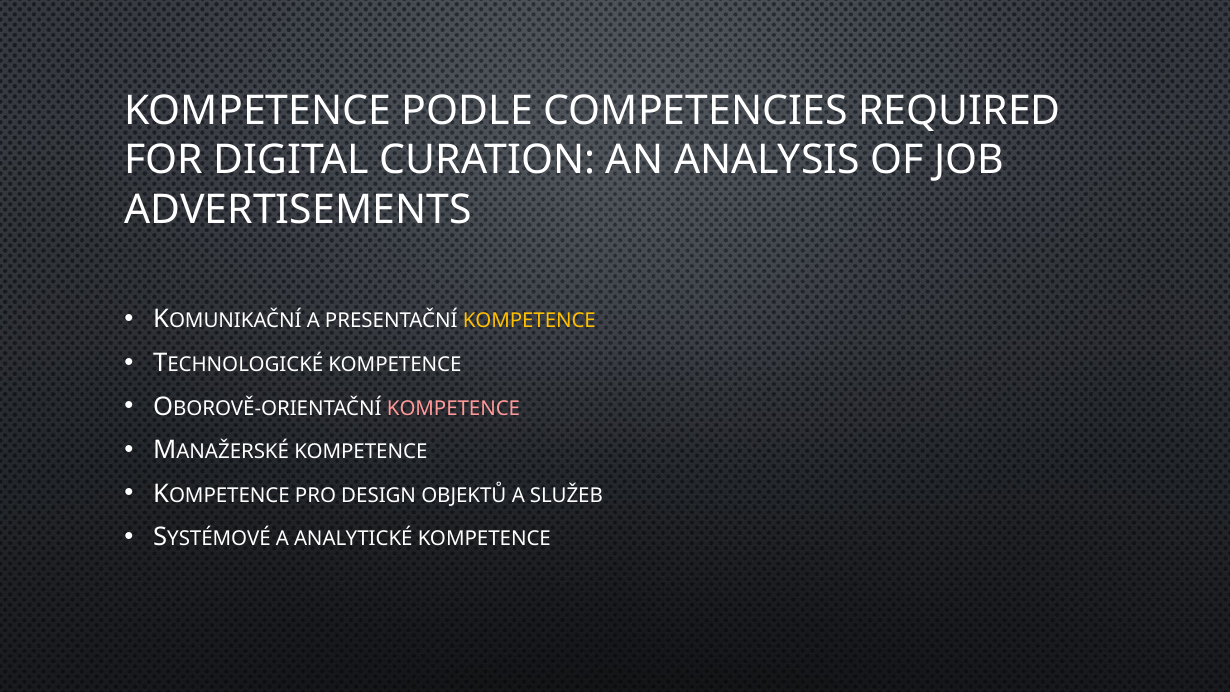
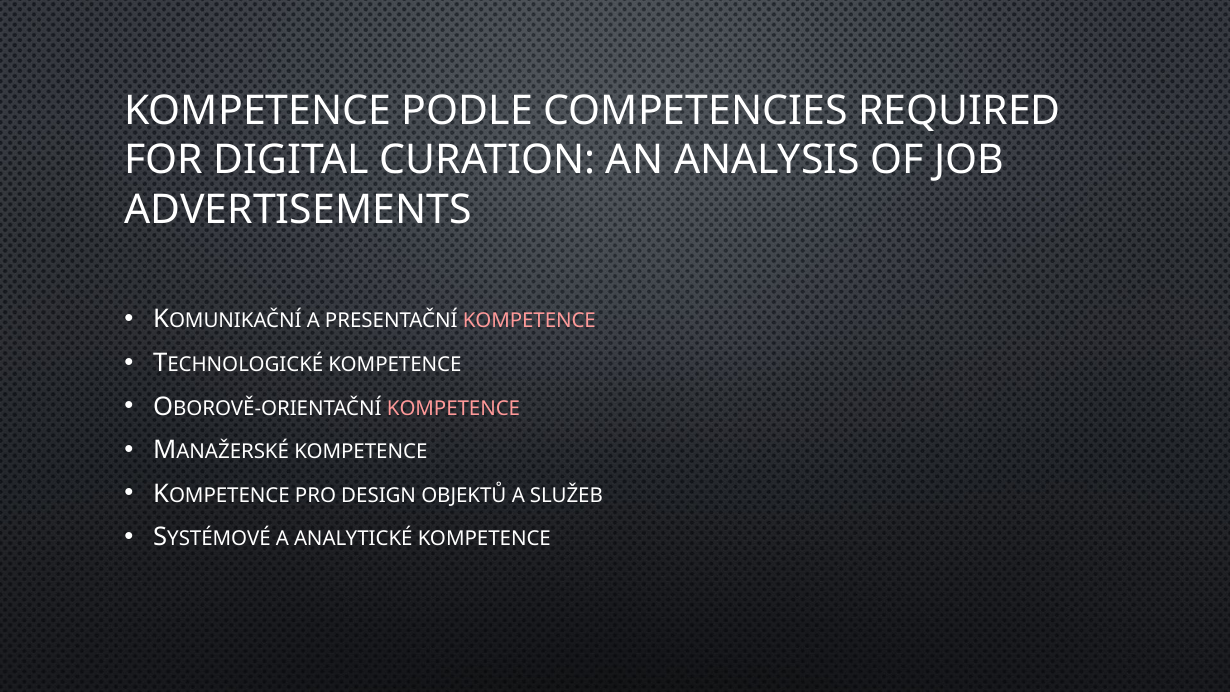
KOMPETENCE at (529, 321) colour: yellow -> pink
